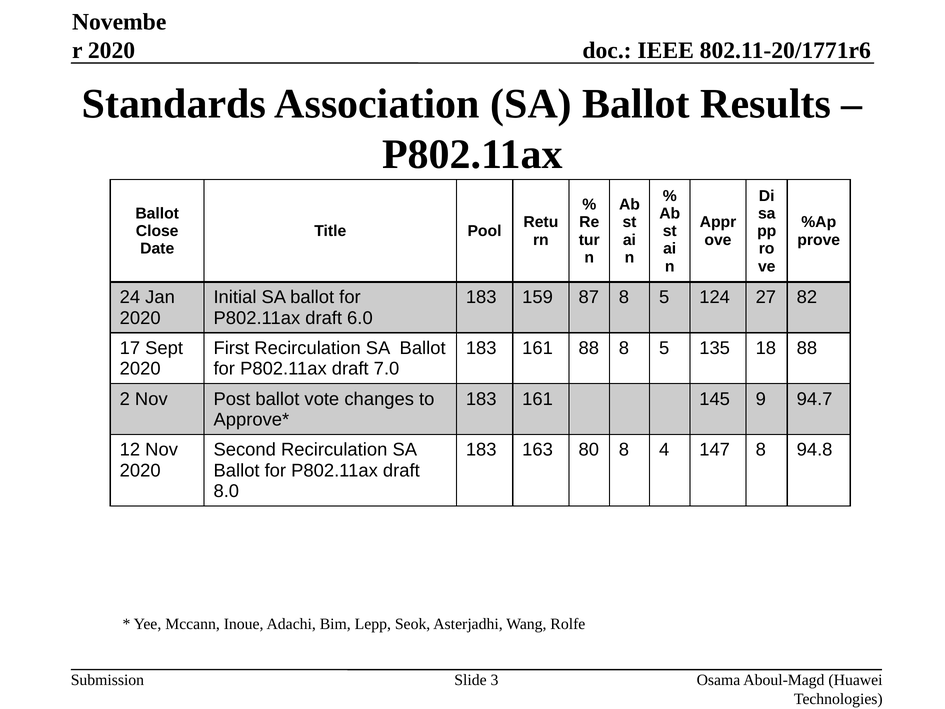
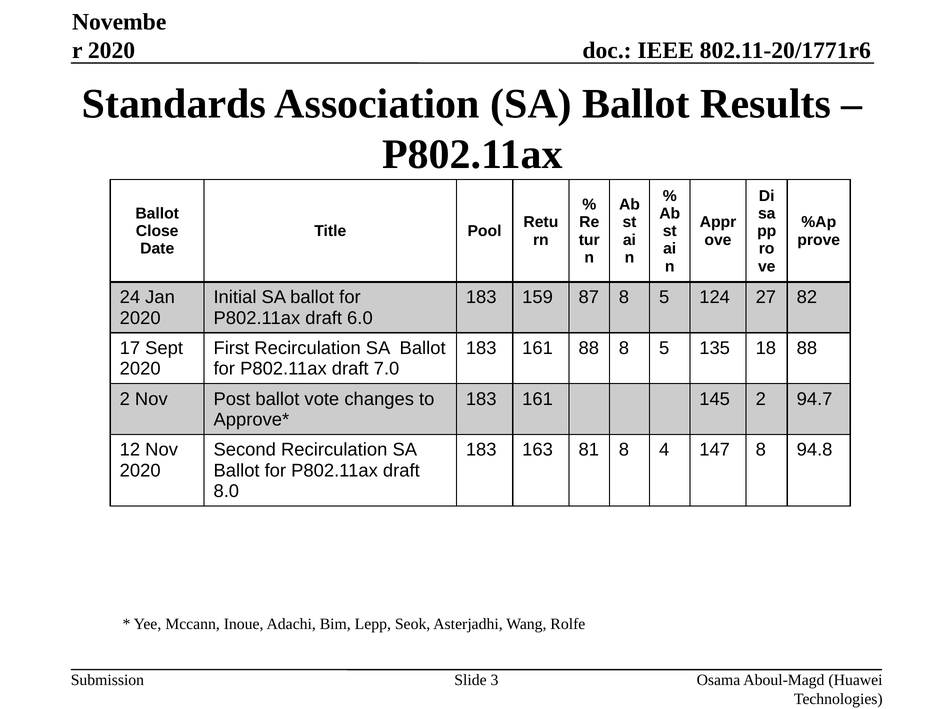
145 9: 9 -> 2
80: 80 -> 81
